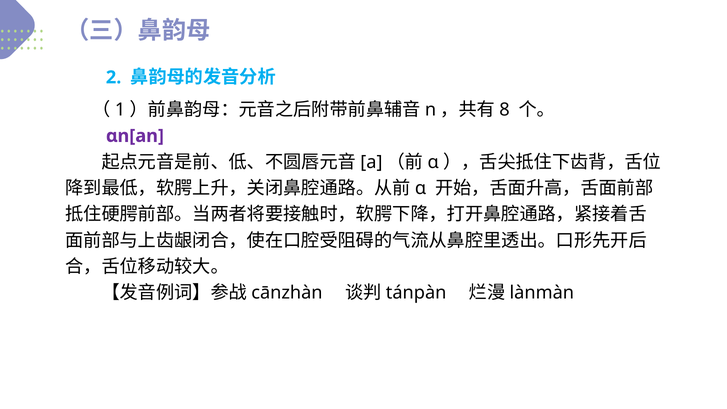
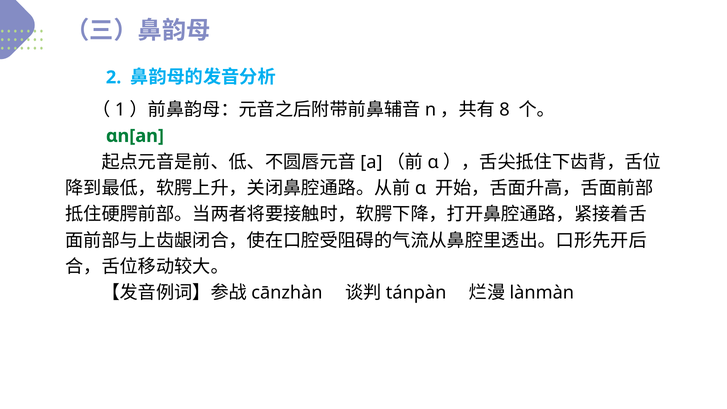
ɑn[an colour: purple -> green
